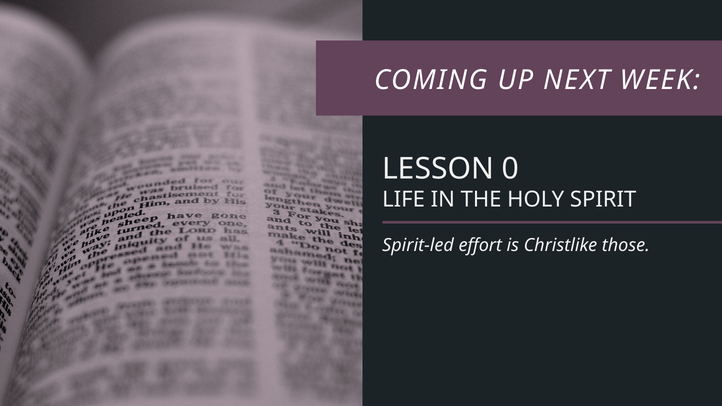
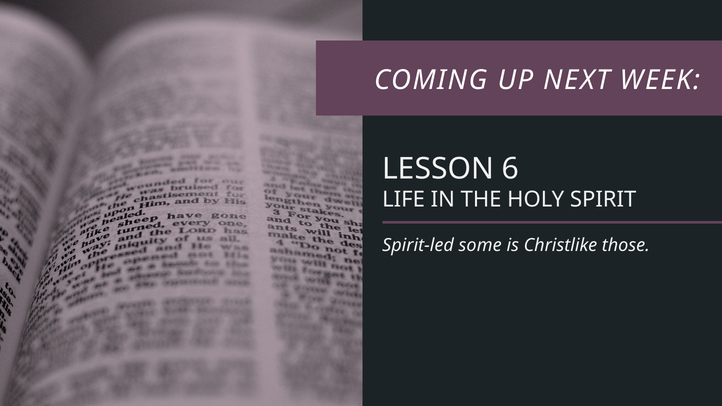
0: 0 -> 6
effort: effort -> some
